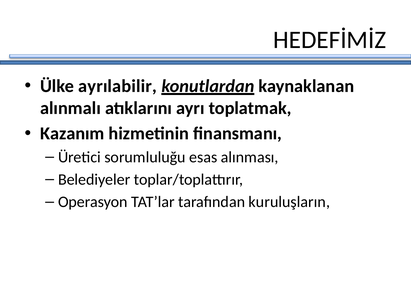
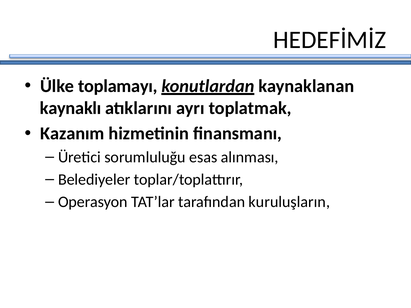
ayrılabilir: ayrılabilir -> toplamayı
alınmalı: alınmalı -> kaynaklı
